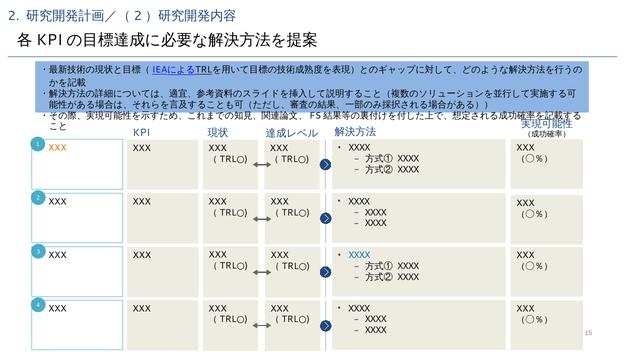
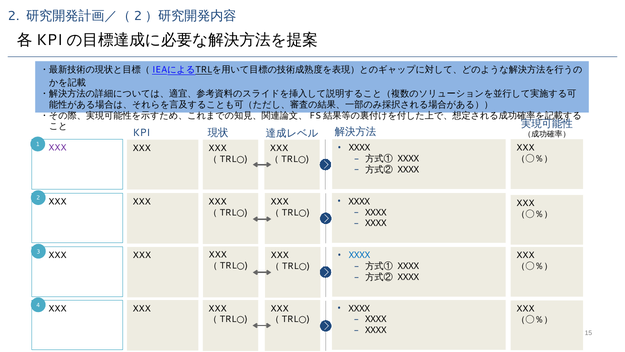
XXX at (57, 148) colour: orange -> purple
